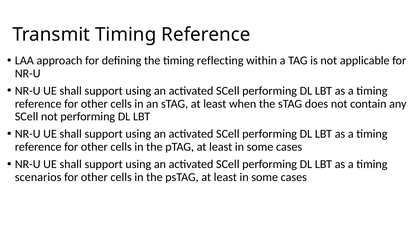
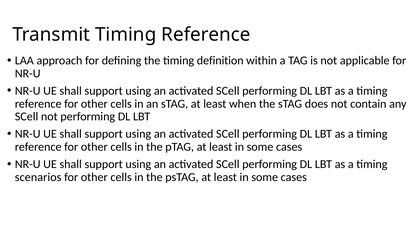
reflecting: reflecting -> definition
